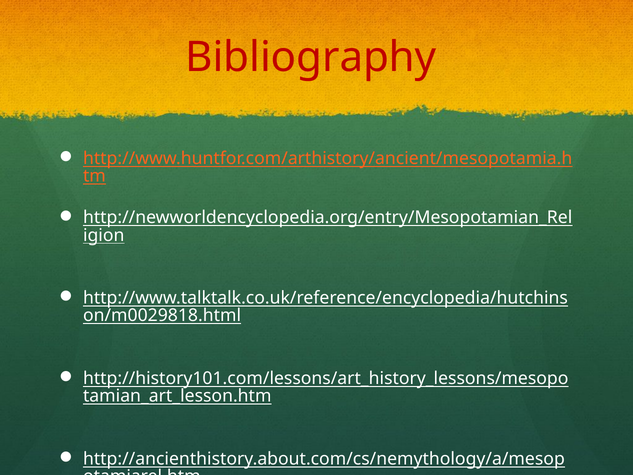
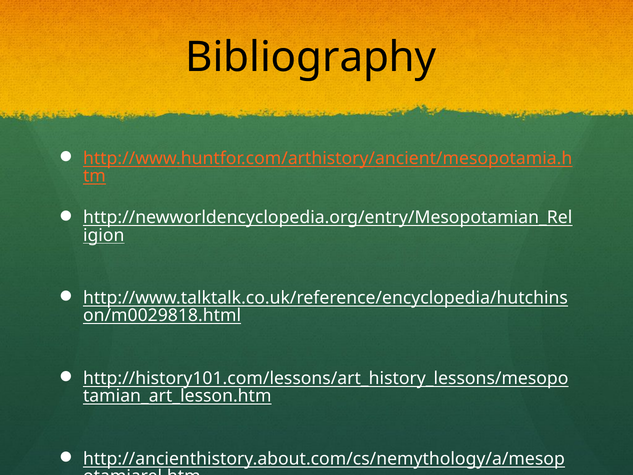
Bibliography colour: red -> black
